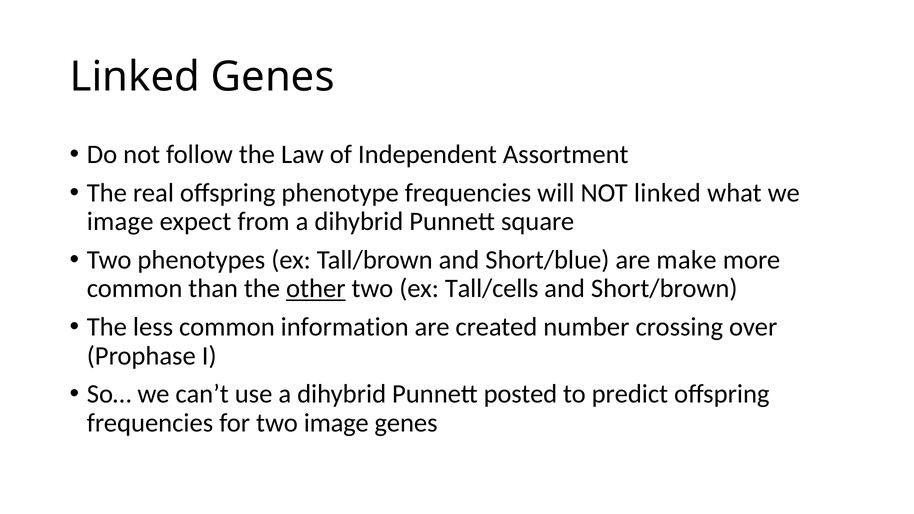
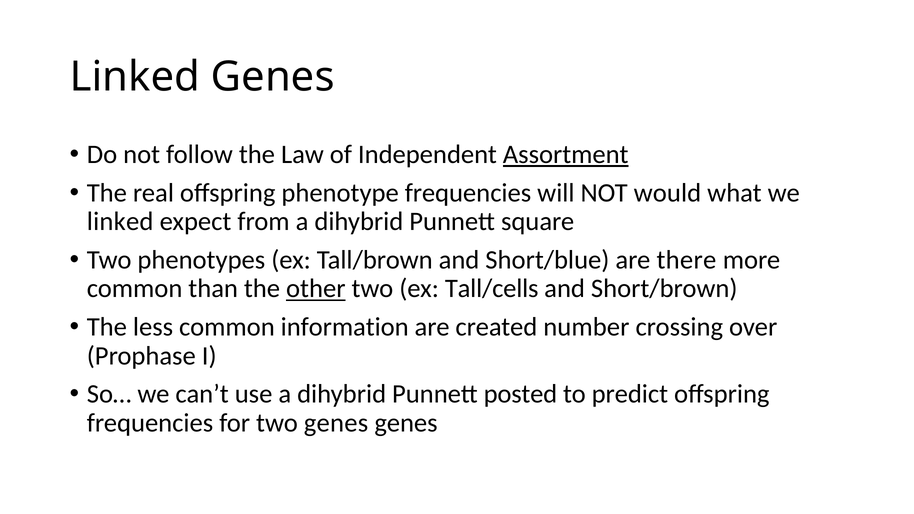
Assortment underline: none -> present
NOT linked: linked -> would
image at (120, 222): image -> linked
make: make -> there
two image: image -> genes
